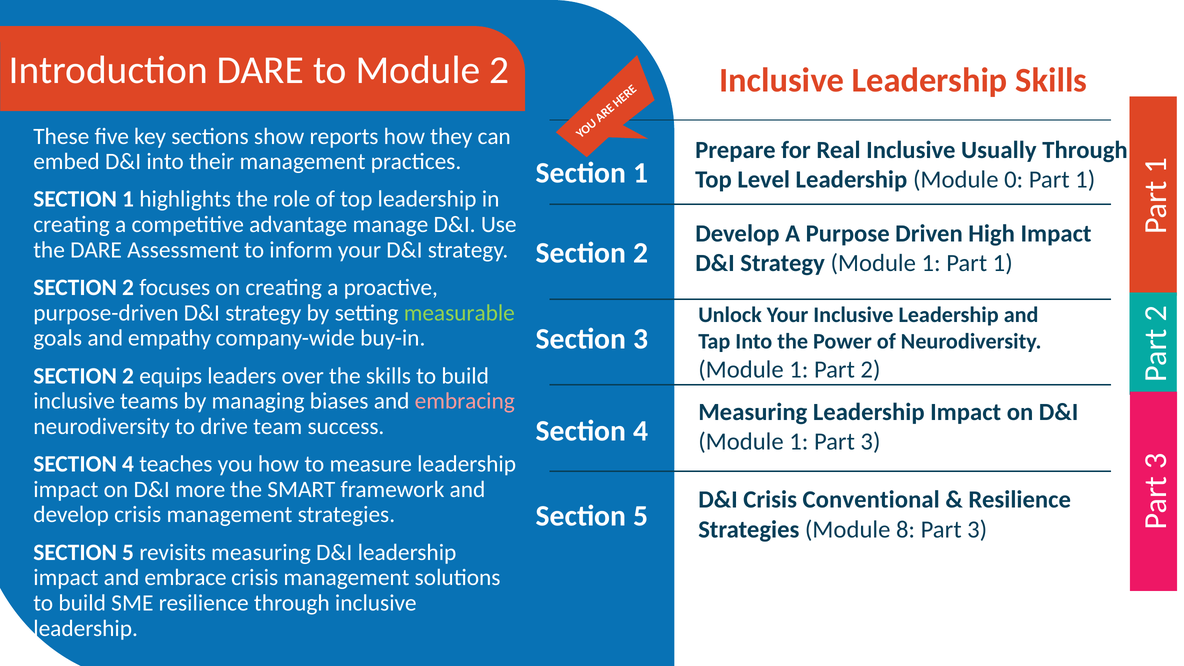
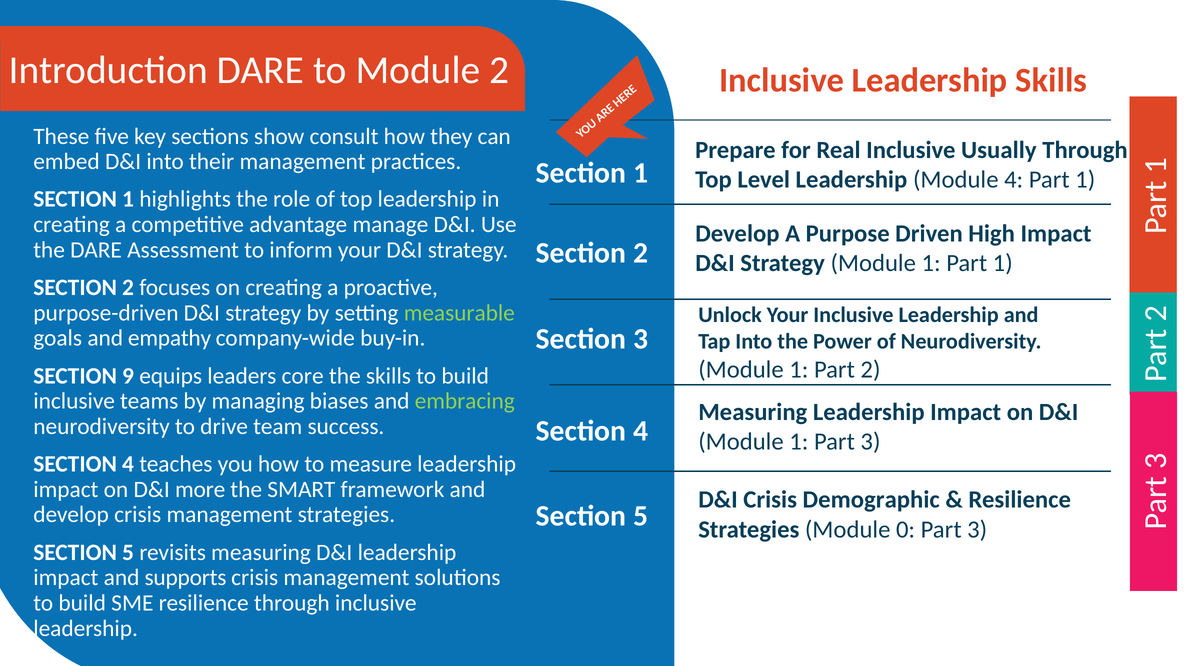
reports: reports -> consult
Module 0: 0 -> 4
2 at (128, 376): 2 -> 9
over: over -> core
embracing colour: pink -> light green
Conventional: Conventional -> Demographic
8: 8 -> 0
embrace: embrace -> supports
